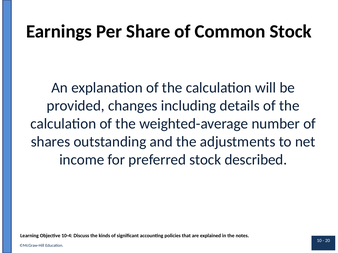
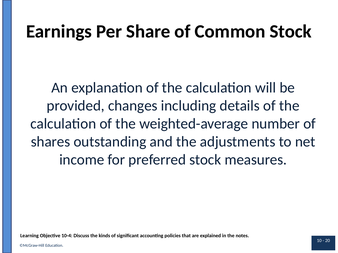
described: described -> measures
